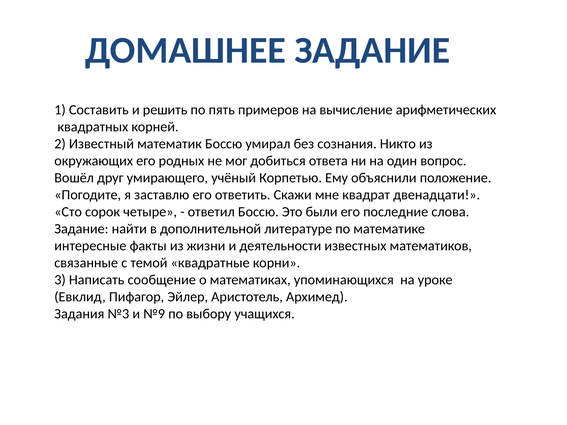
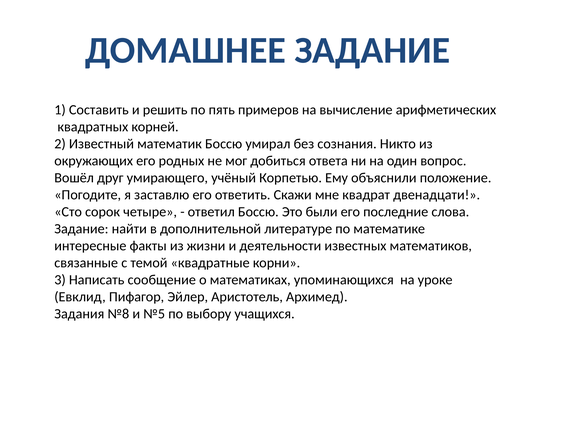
№3: №3 -> №8
№9: №9 -> №5
